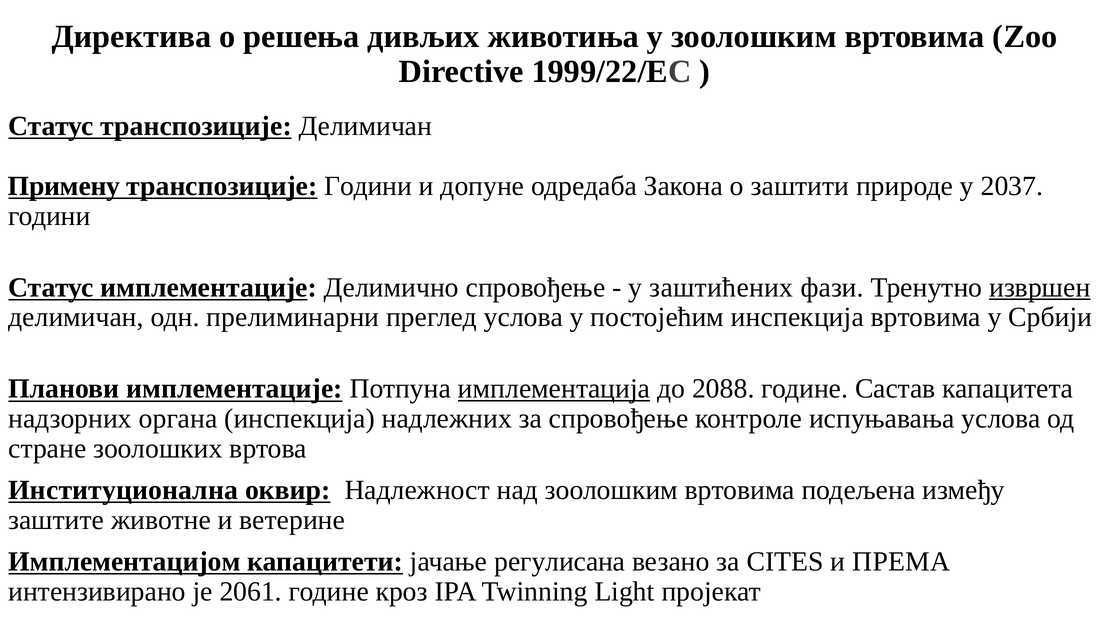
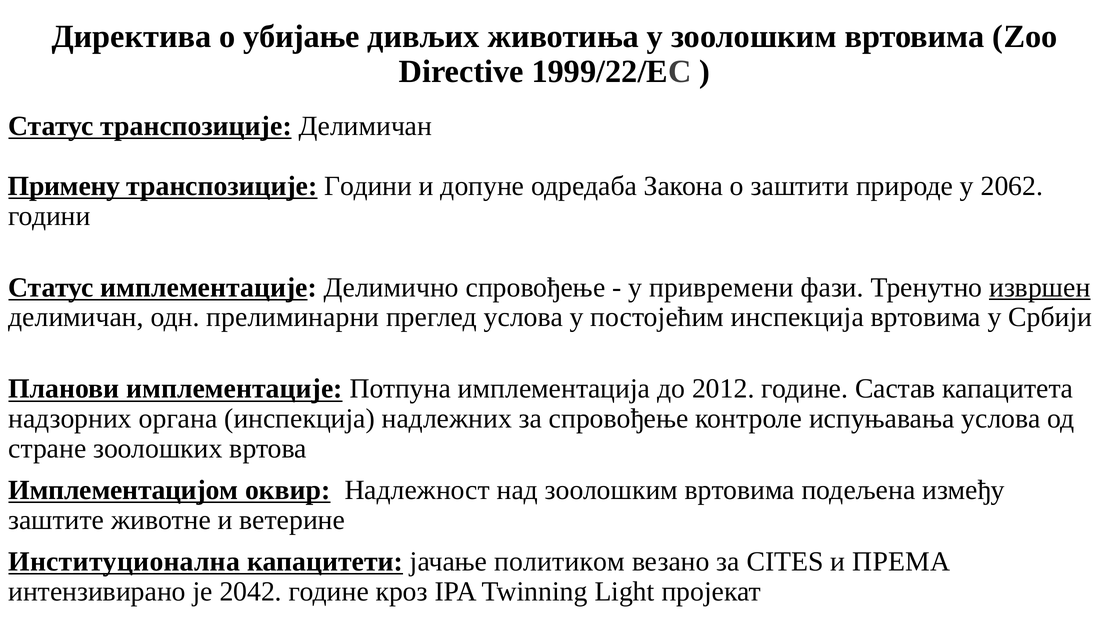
решења: решења -> убијање
2037: 2037 -> 2062
заштићених: заштићених -> привремени
имплементација underline: present -> none
2088: 2088 -> 2012
Институционална: Институционална -> Имплементацијом
Имплементацијом: Имплементацијом -> Институционална
регулисана: регулисана -> политиком
2061: 2061 -> 2042
